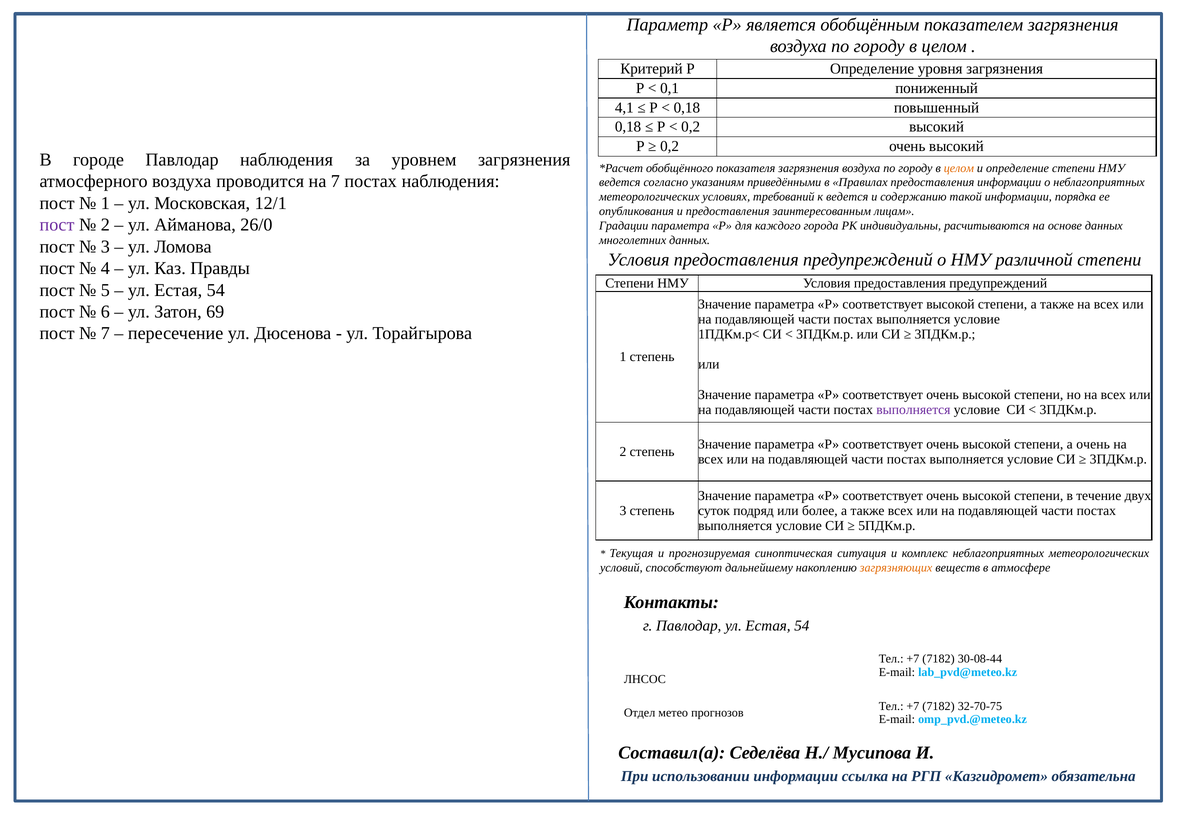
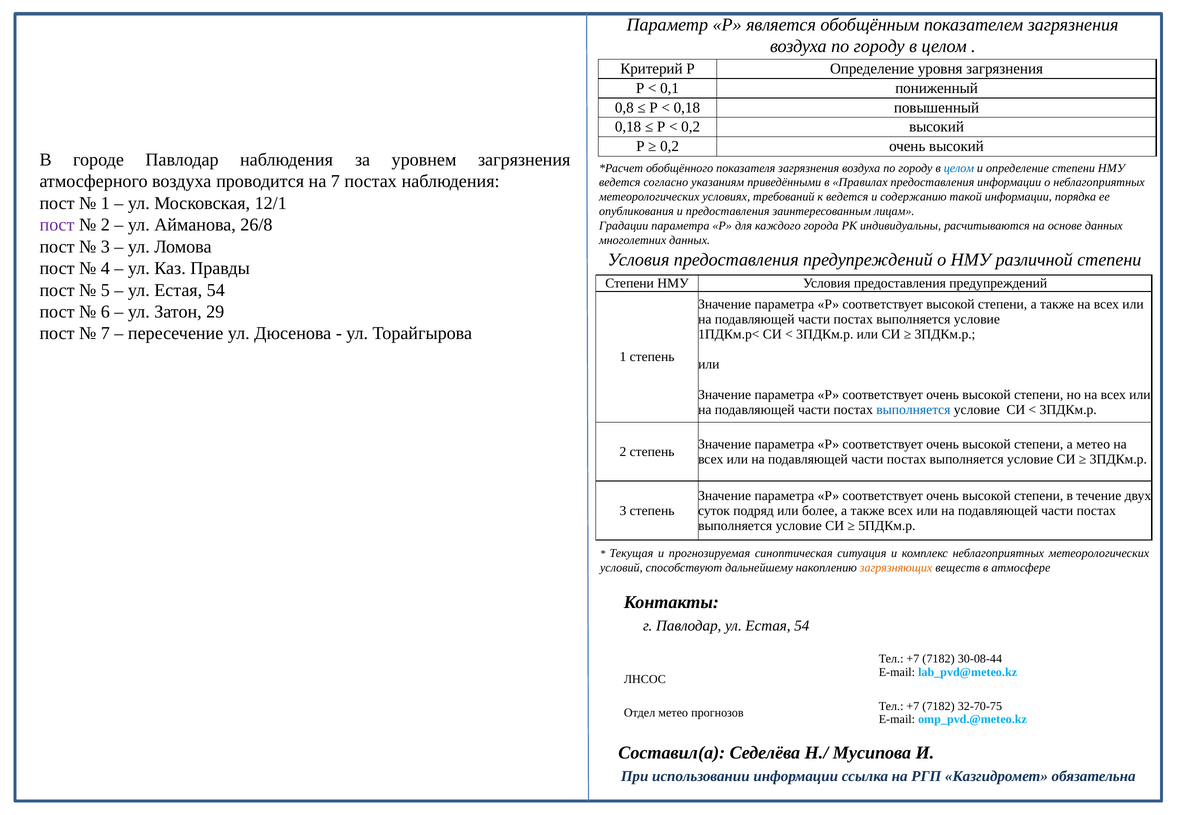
4,1: 4,1 -> 0,8
целом at (959, 168) colour: orange -> blue
26/0: 26/0 -> 26/8
69: 69 -> 29
выполняется at (913, 410) colour: purple -> blue
а очень: очень -> метео
